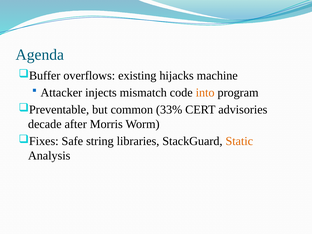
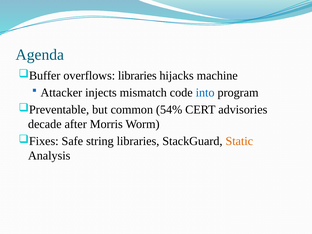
overflows existing: existing -> libraries
into colour: orange -> blue
33%: 33% -> 54%
